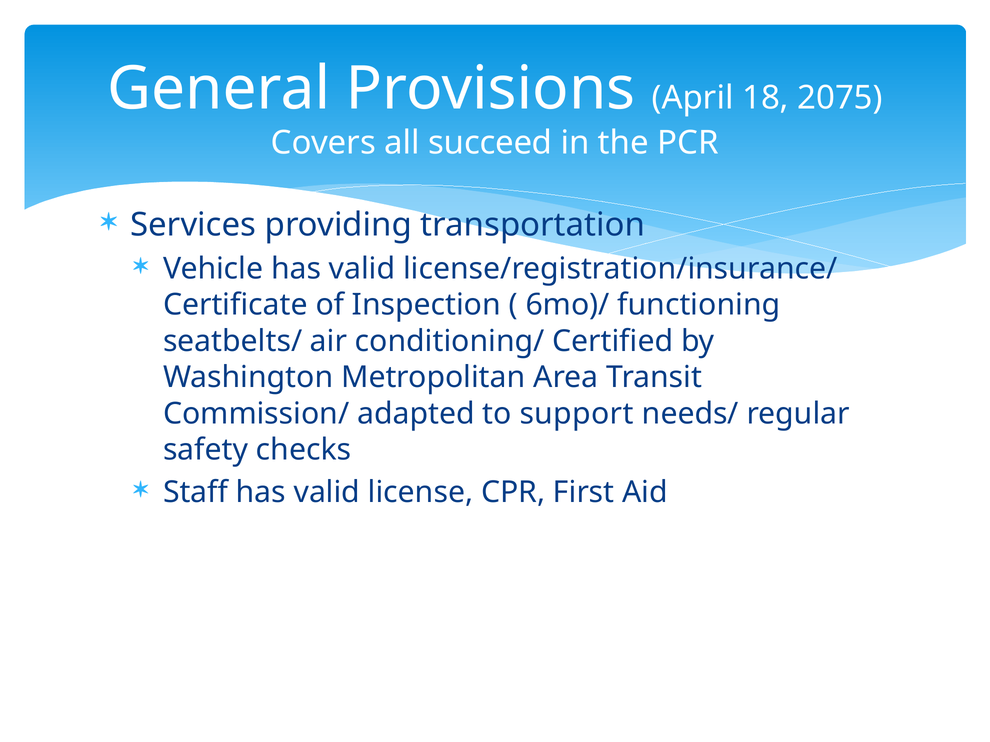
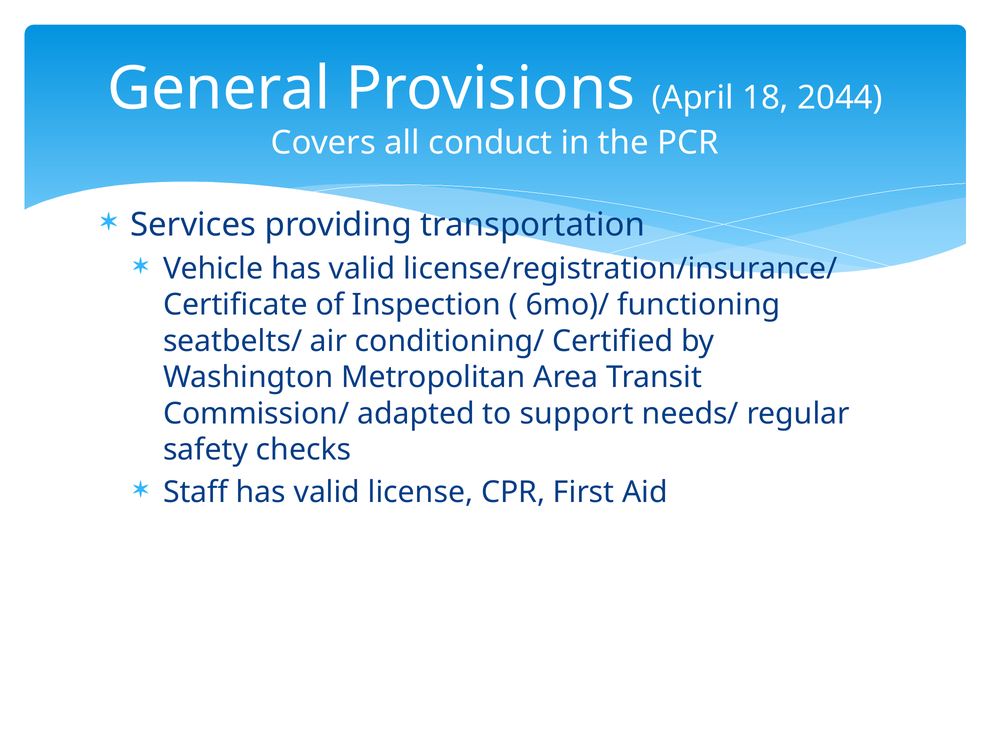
2075: 2075 -> 2044
succeed: succeed -> conduct
